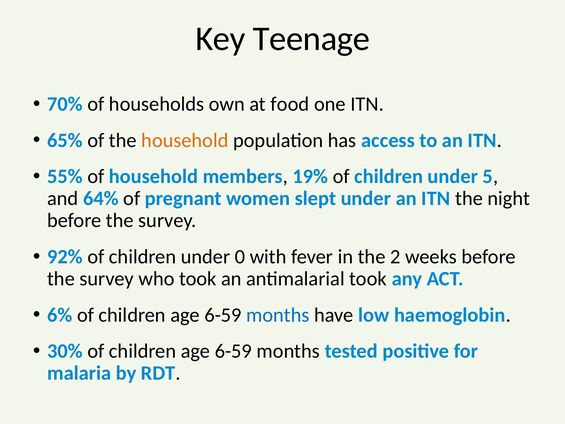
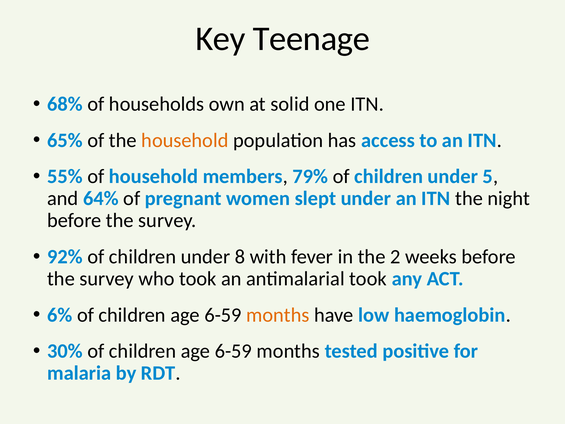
70%: 70% -> 68%
food: food -> solid
19%: 19% -> 79%
0: 0 -> 8
months at (278, 315) colour: blue -> orange
